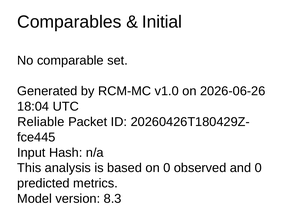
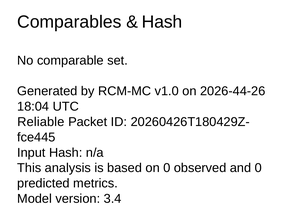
Initial at (162, 22): Initial -> Hash
2026-06-26: 2026-06-26 -> 2026-44-26
8.3: 8.3 -> 3.4
